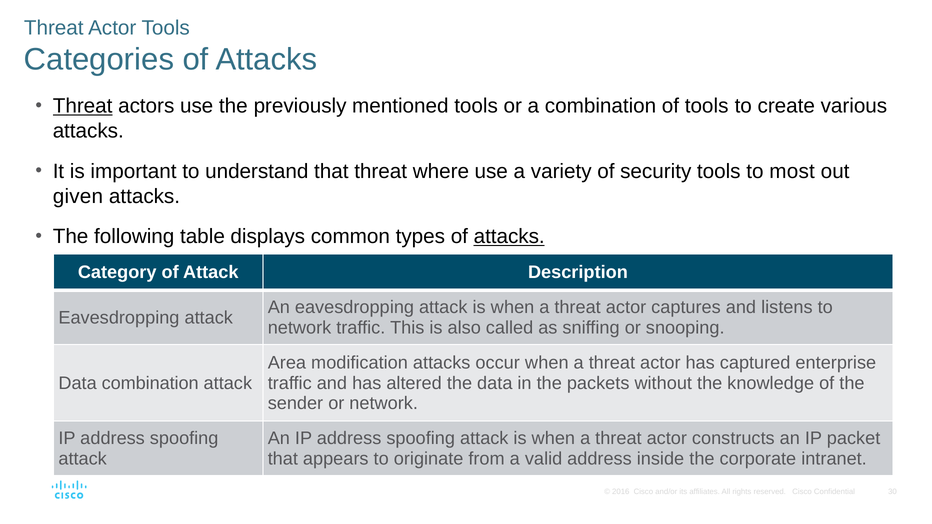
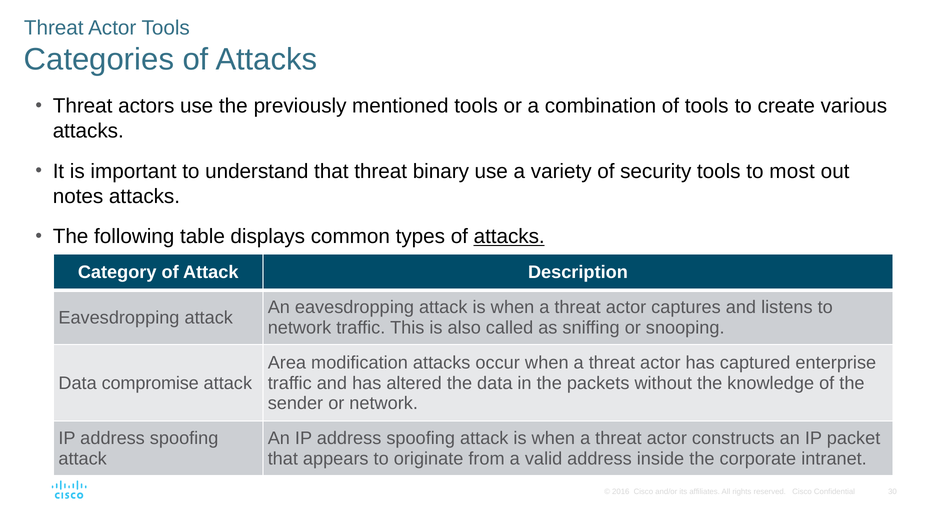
Threat at (83, 106) underline: present -> none
where: where -> binary
given: given -> notes
Data combination: combination -> compromise
